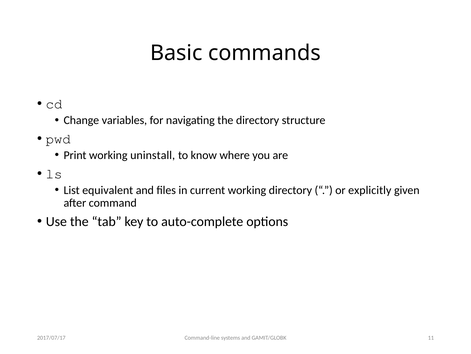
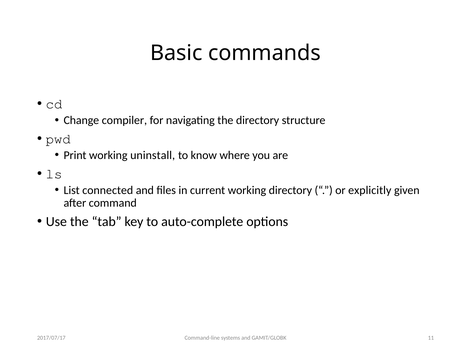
variables: variables -> compiler
equivalent: equivalent -> connected
